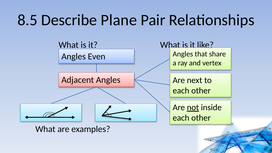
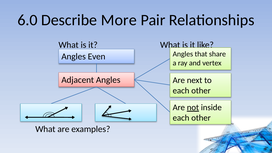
8.5: 8.5 -> 6.0
Plane: Plane -> More
